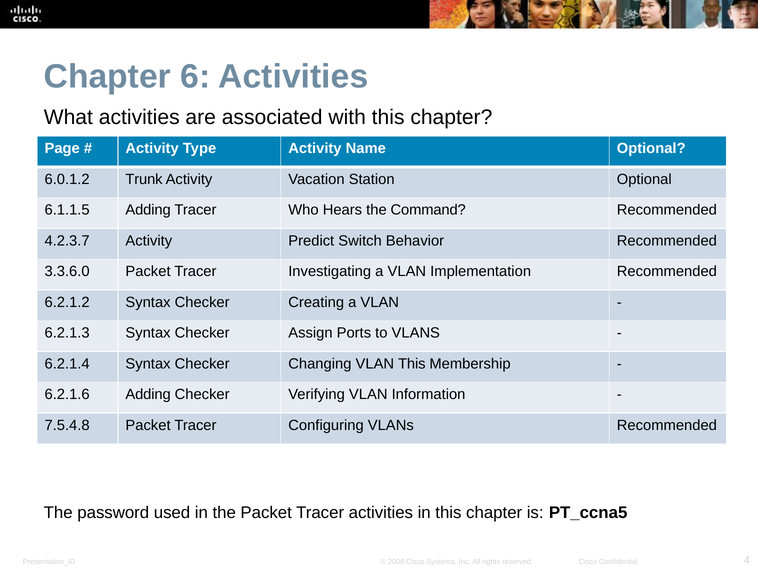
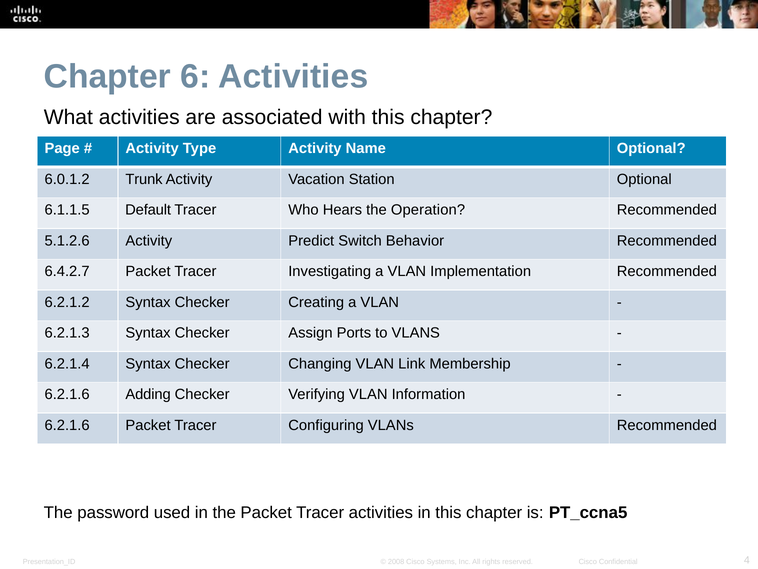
6.1.1.5 Adding: Adding -> Default
Command: Command -> Operation
4.2.3.7: 4.2.3.7 -> 5.1.2.6
3.3.6.0: 3.3.6.0 -> 6.4.2.7
VLAN This: This -> Link
7.5.4.8 at (67, 425): 7.5.4.8 -> 6.2.1.6
